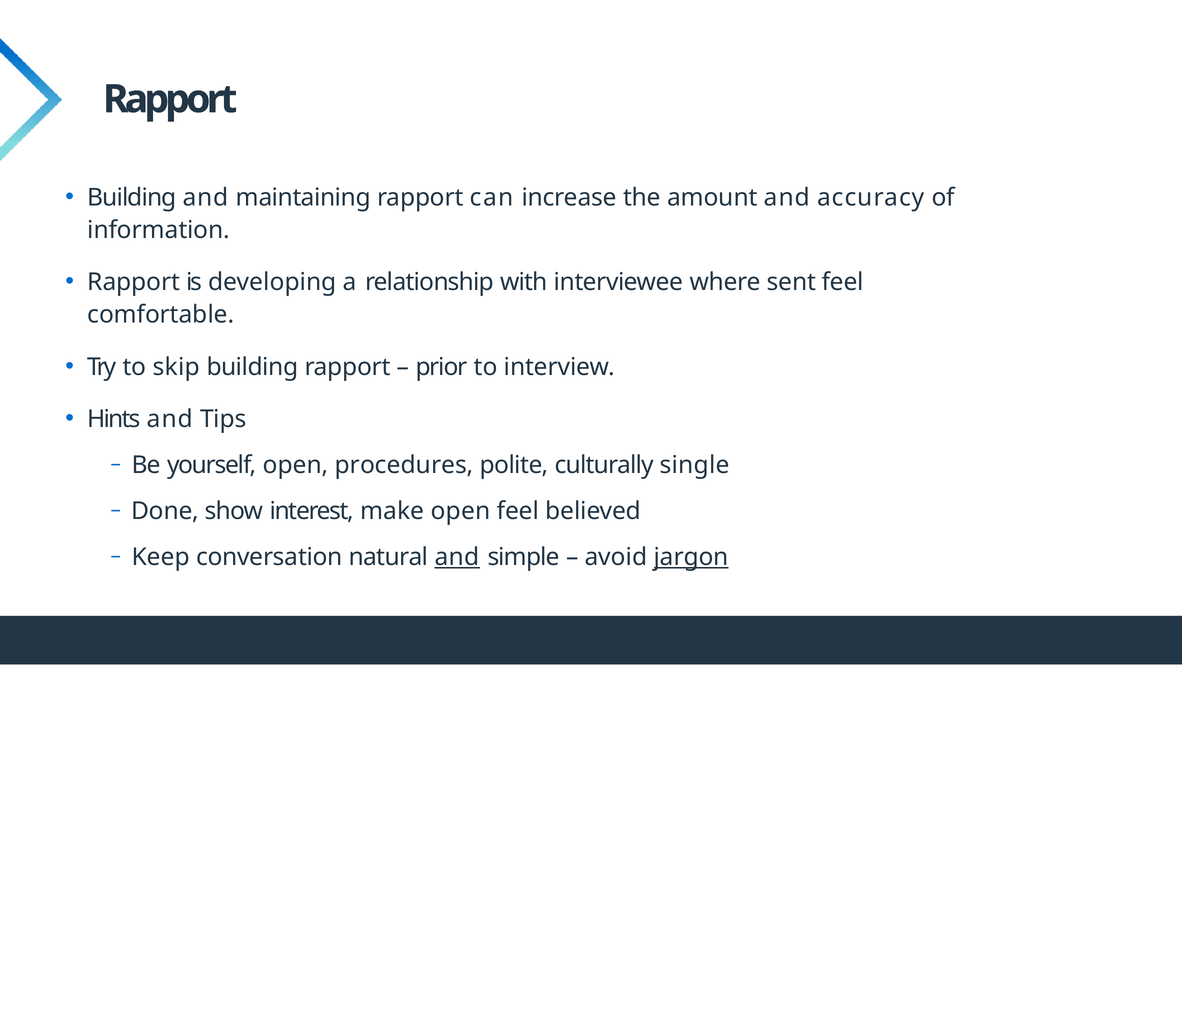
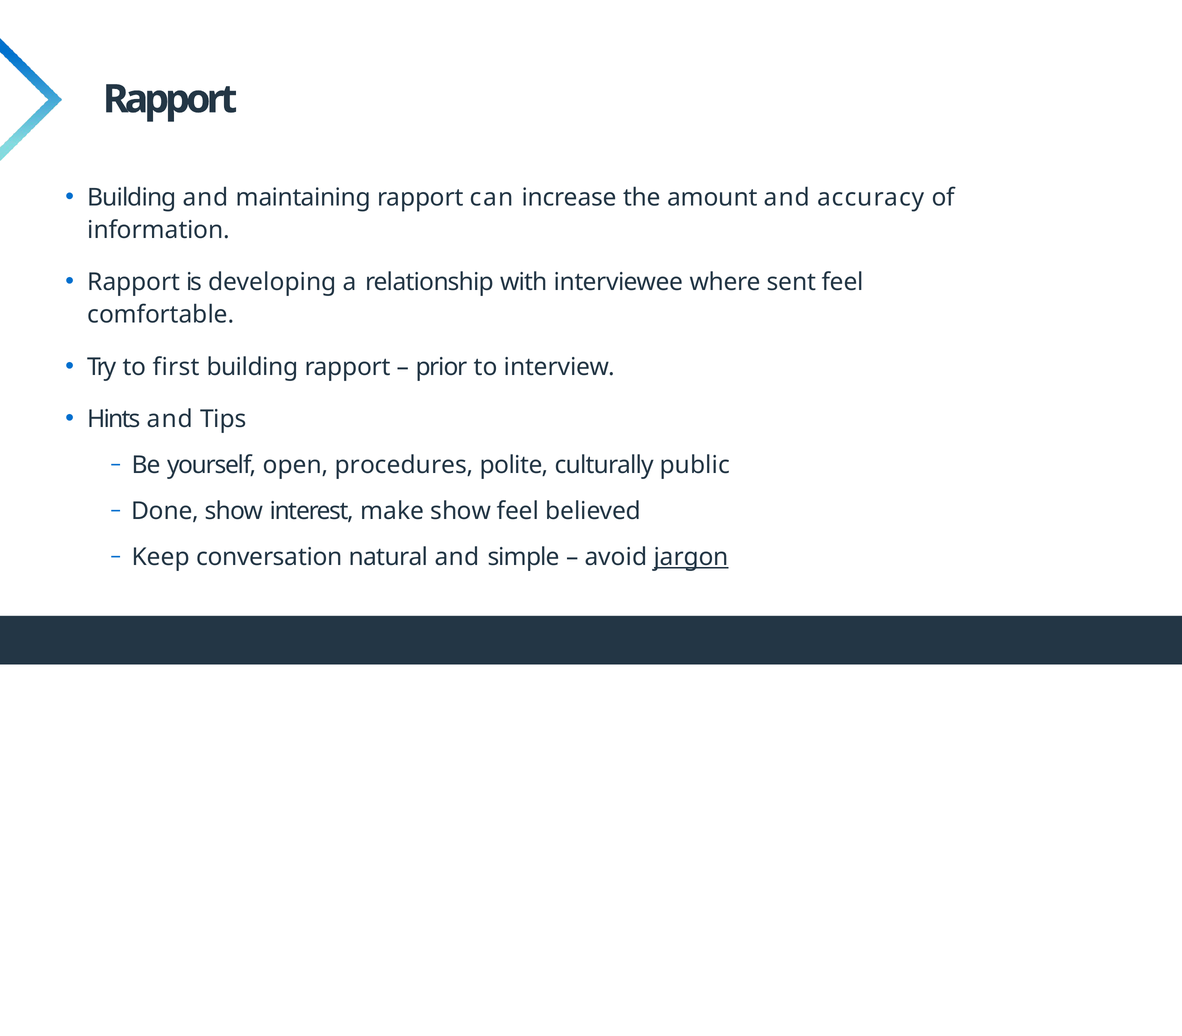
skip: skip -> first
single: single -> public
make open: open -> show
and at (457, 558) underline: present -> none
